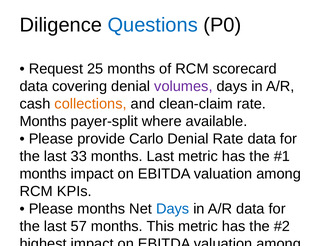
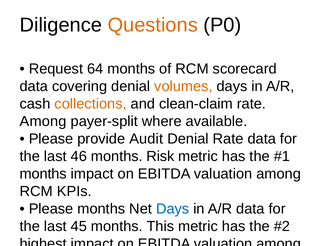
Questions colour: blue -> orange
25: 25 -> 64
volumes colour: purple -> orange
Months at (43, 121): Months -> Among
Carlo: Carlo -> Audit
33: 33 -> 46
months Last: Last -> Risk
57: 57 -> 45
